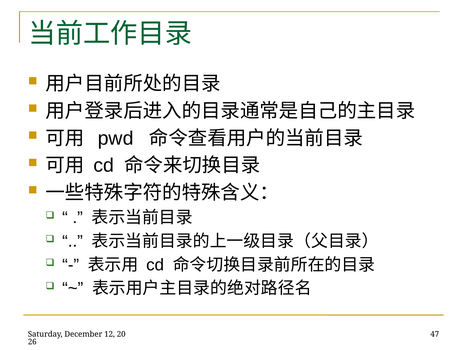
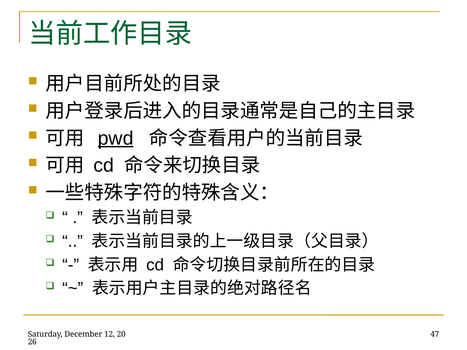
pwd underline: none -> present
